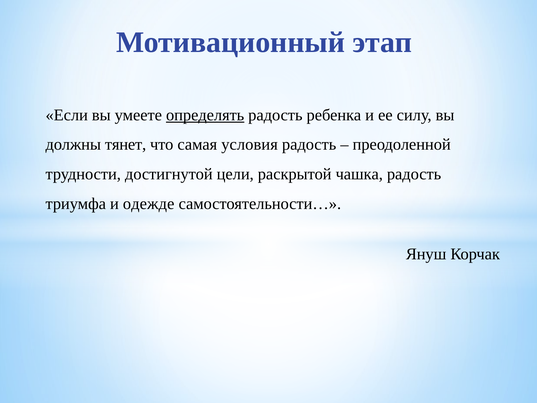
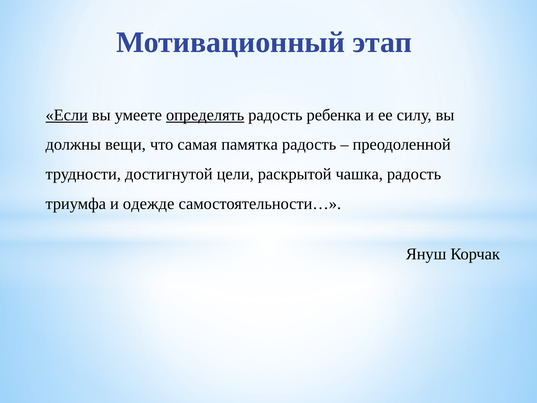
Если underline: none -> present
тянет: тянет -> вещи
условия: условия -> памятка
